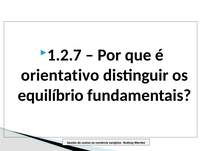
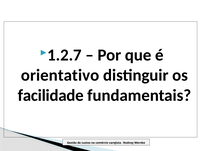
equilíbrio: equilíbrio -> facilidade
